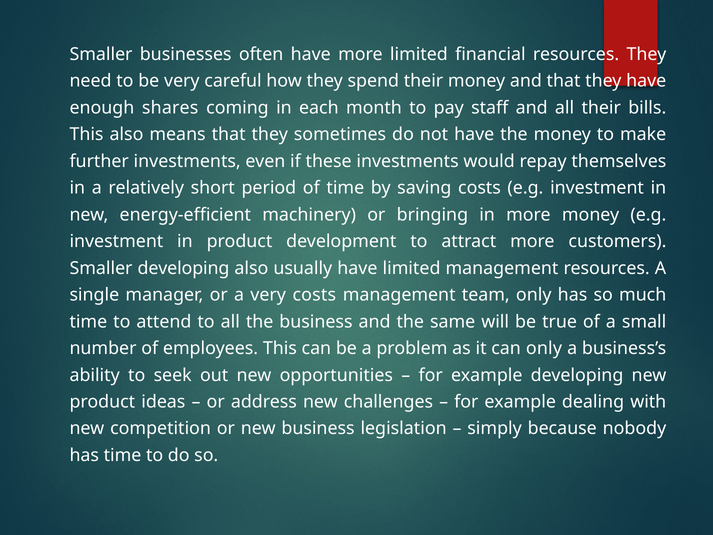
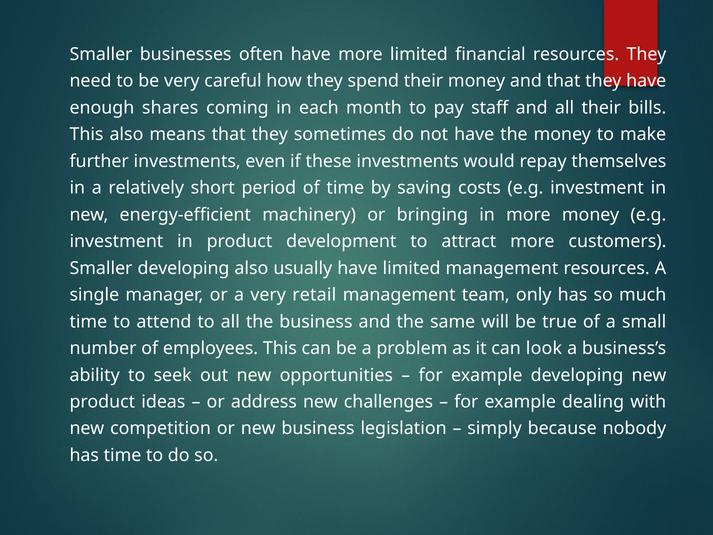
very costs: costs -> retail
can only: only -> look
